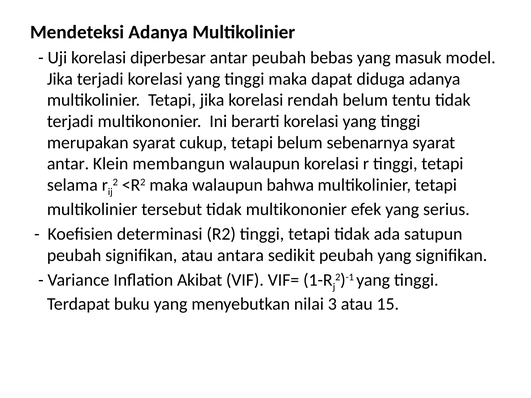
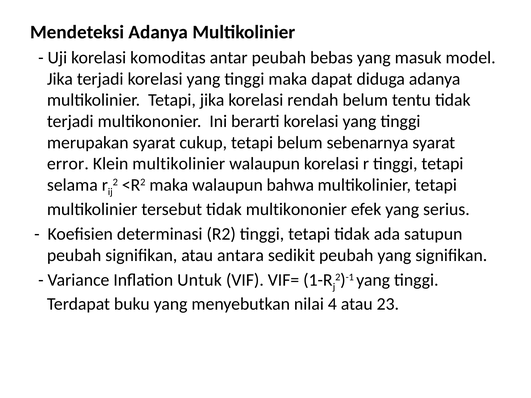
diperbesar: diperbesar -> komoditas
antar at (68, 164): antar -> error
Klein membangun: membangun -> multikolinier
Akibat: Akibat -> Untuk
3: 3 -> 4
15: 15 -> 23
